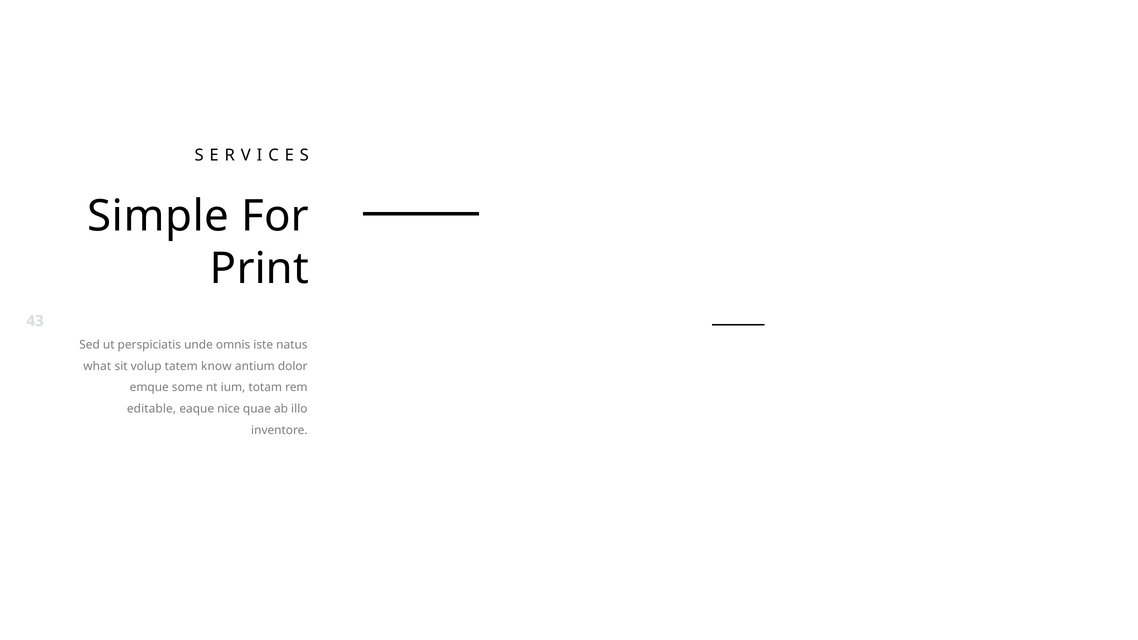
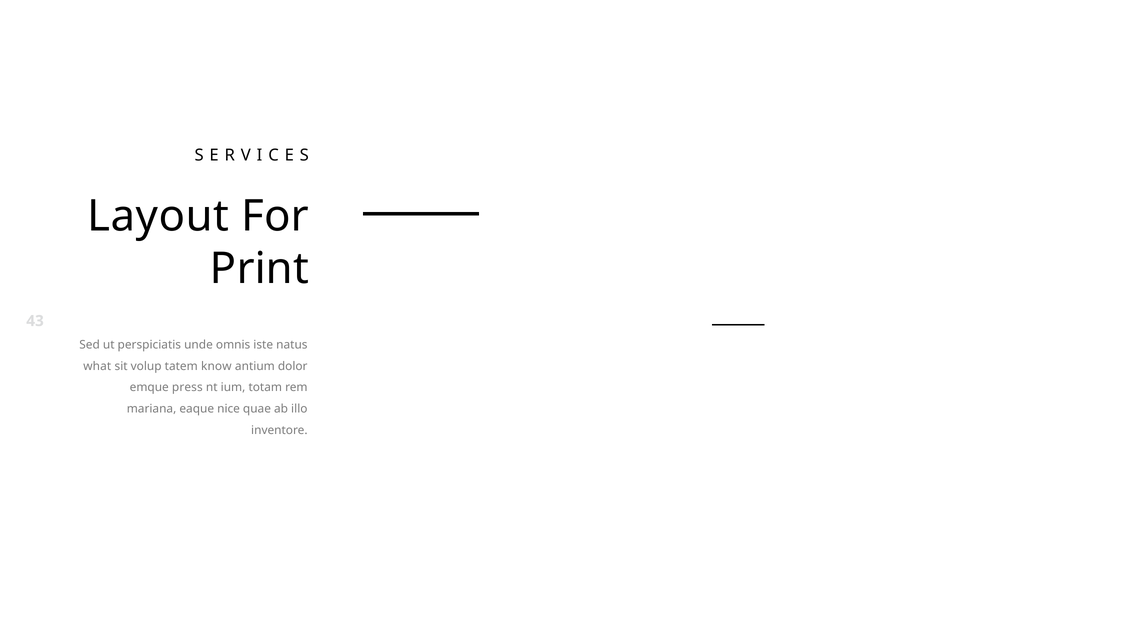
Simple: Simple -> Layout
some: some -> press
editable: editable -> mariana
